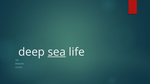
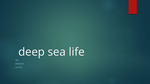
sea underline: present -> none
